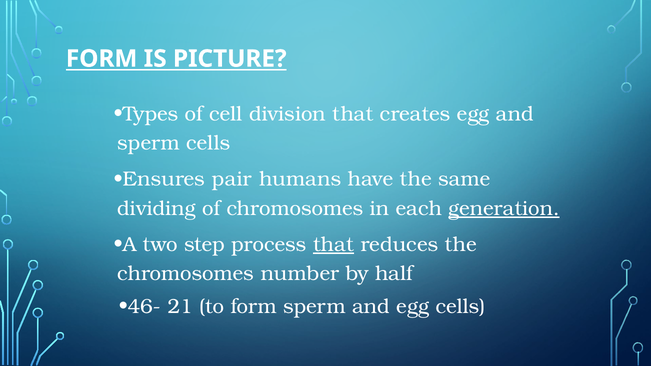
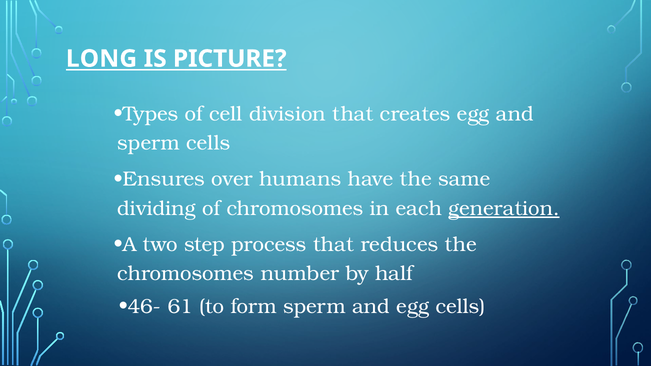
FORM at (102, 59): FORM -> LONG
pair: pair -> over
that at (333, 245) underline: present -> none
21: 21 -> 61
